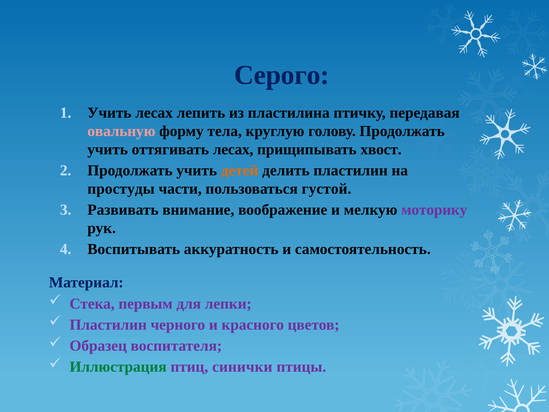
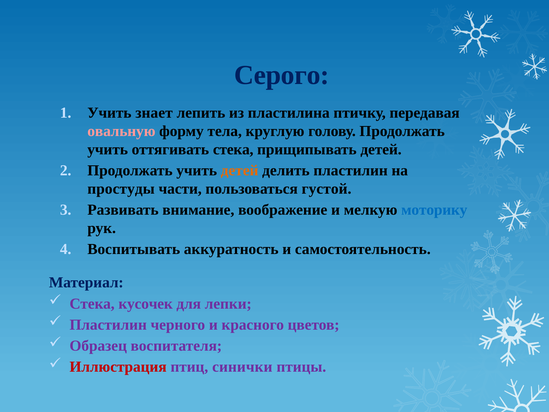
Учить лесах: лесах -> знает
оттягивать лесах: лесах -> стека
прищипывать хвост: хвост -> детей
моторику colour: purple -> blue
первым: первым -> кусочек
Иллюстрация colour: green -> red
